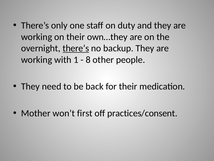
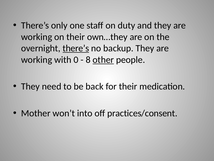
1: 1 -> 0
other underline: none -> present
first: first -> into
